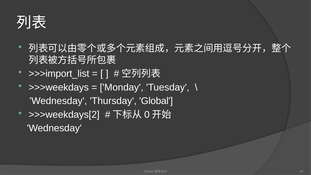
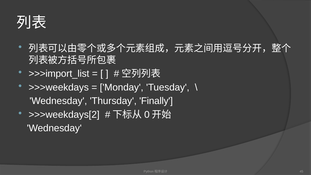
Global: Global -> Finally
